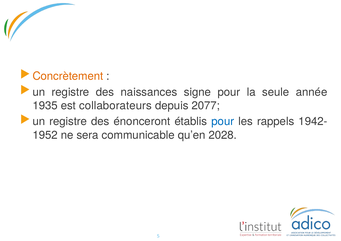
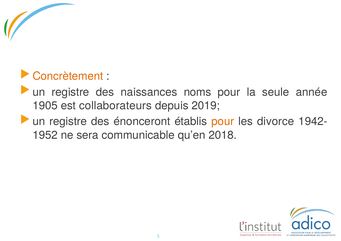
signe: signe -> noms
1935: 1935 -> 1905
2077: 2077 -> 2019
pour at (223, 122) colour: blue -> orange
rappels: rappels -> divorce
2028: 2028 -> 2018
